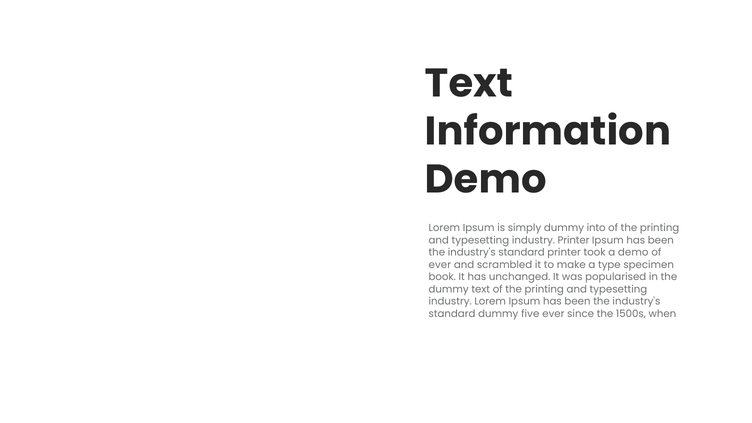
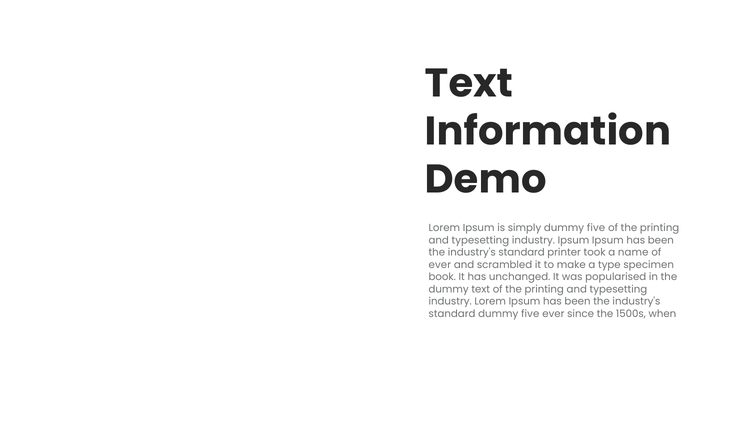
simply dummy into: into -> five
industry Printer: Printer -> Ipsum
a demo: demo -> name
